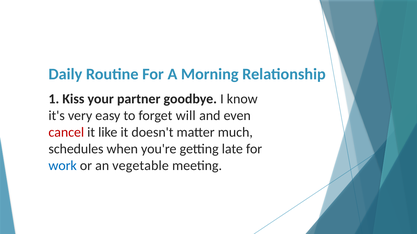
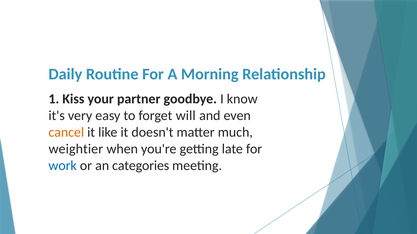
cancel colour: red -> orange
schedules: schedules -> weightier
vegetable: vegetable -> categories
